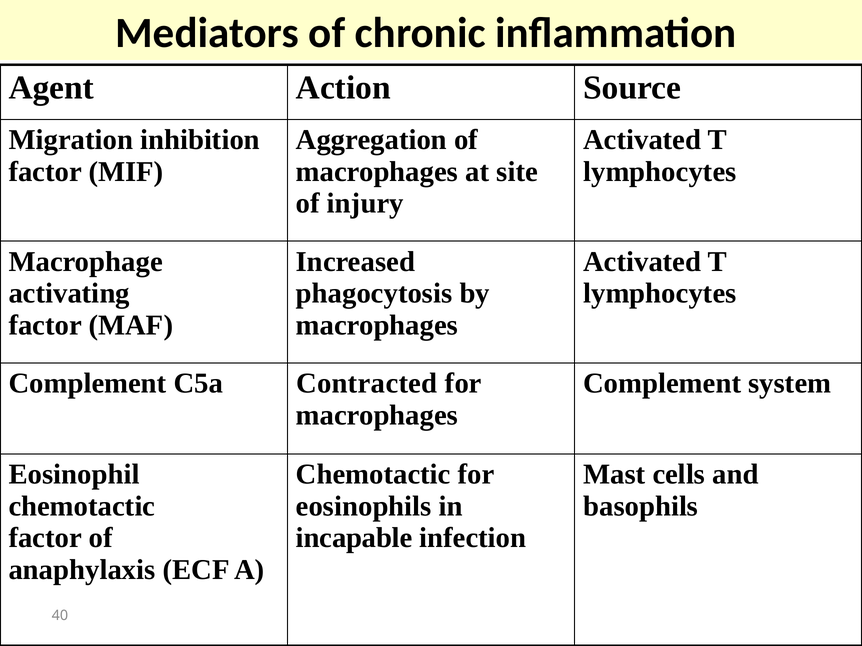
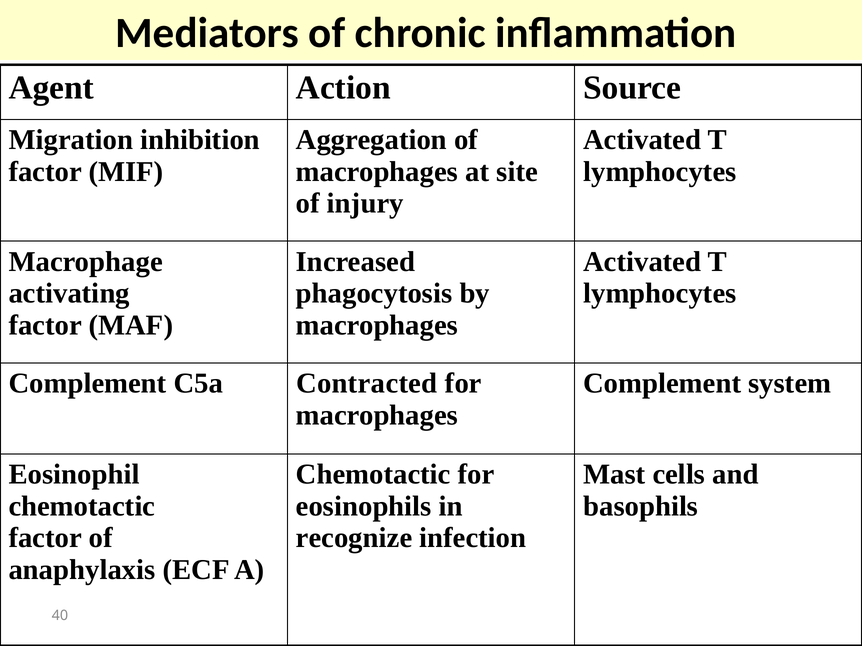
incapable: incapable -> recognize
